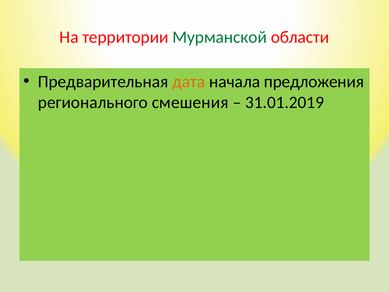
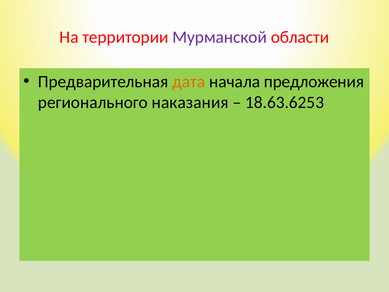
Мурманской colour: green -> purple
смешения: смешения -> наказания
31.01.2019: 31.01.2019 -> 18.63.6253
